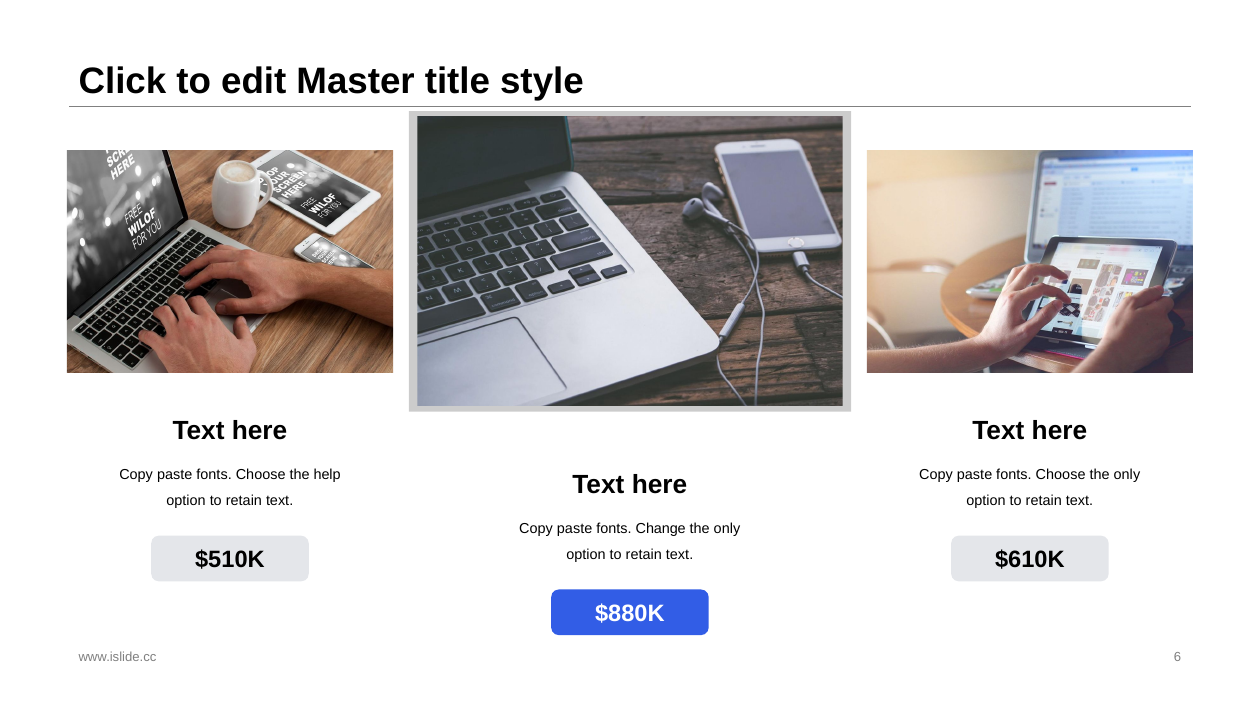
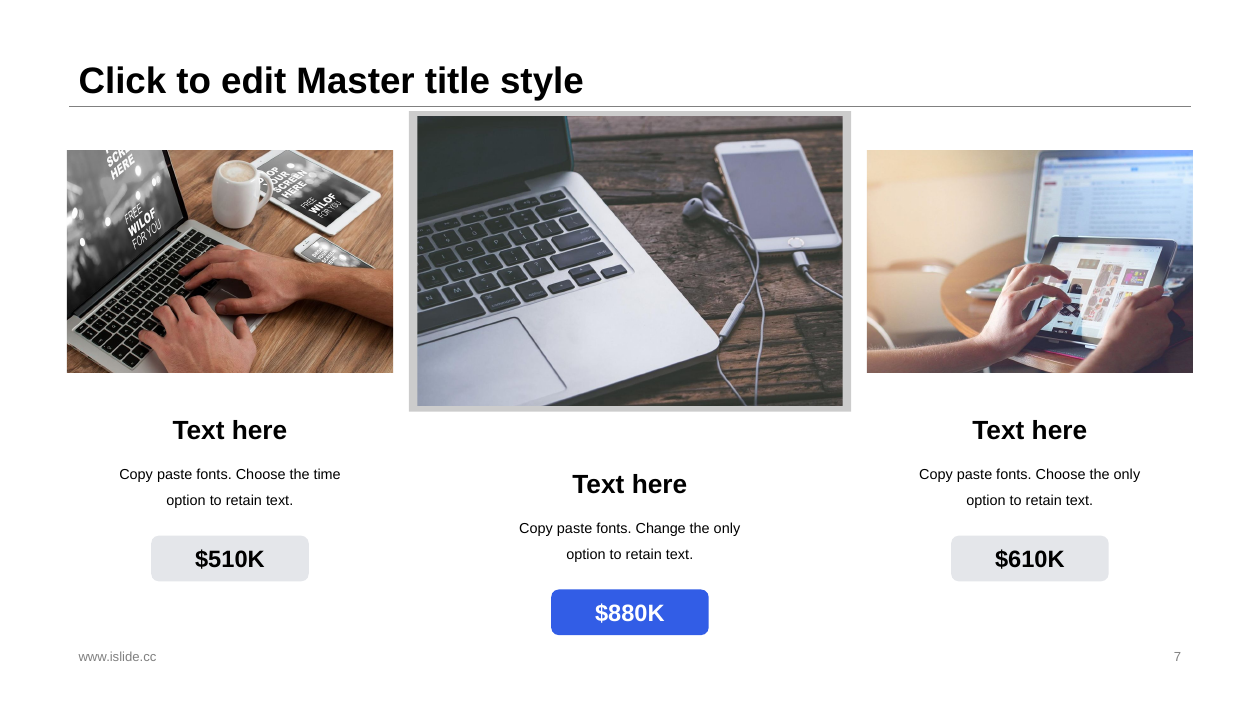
help: help -> time
6: 6 -> 7
